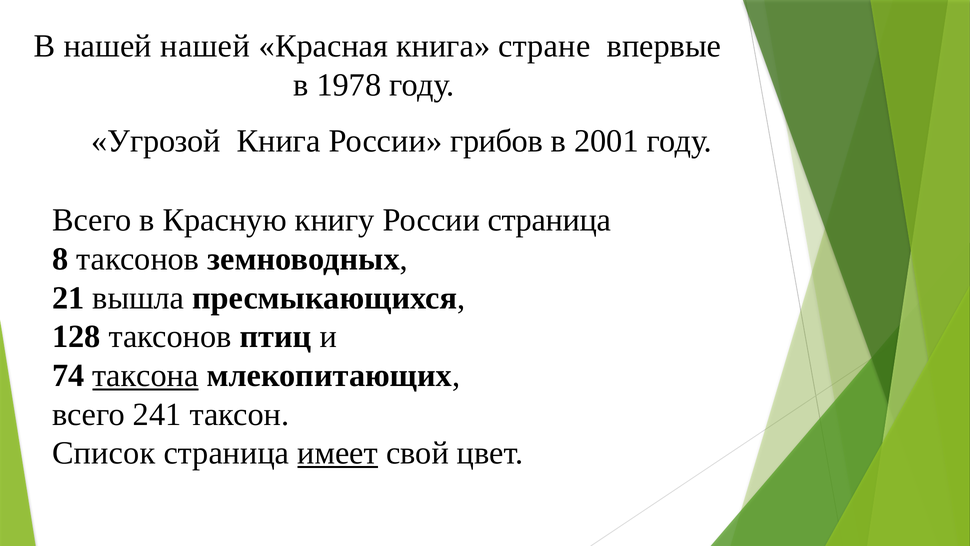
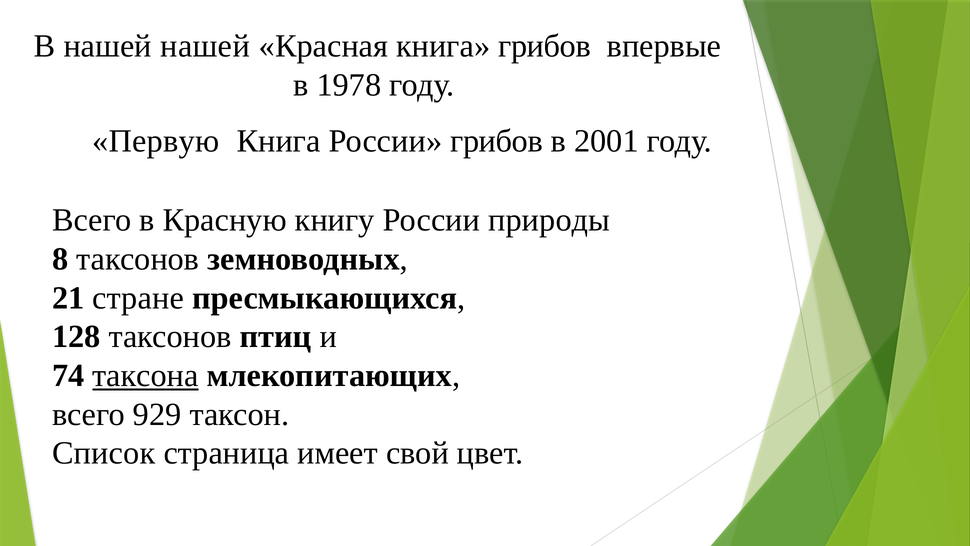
книга стране: стране -> грибов
Угрозой: Угрозой -> Первую
России страница: страница -> природы
вышла: вышла -> стране
241: 241 -> 929
имеет underline: present -> none
